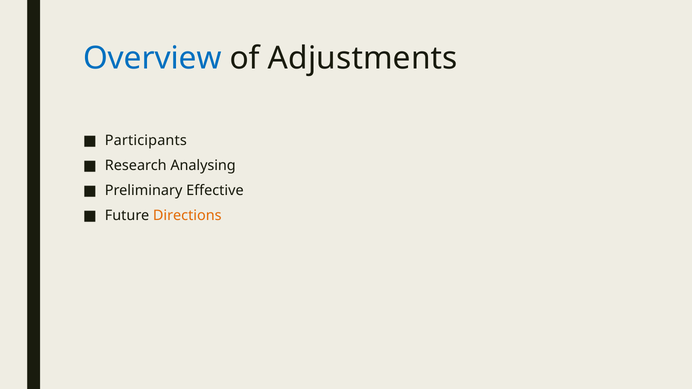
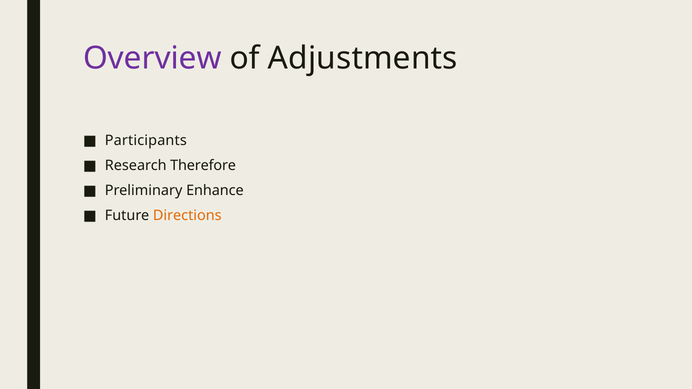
Overview colour: blue -> purple
Analysing: Analysing -> Therefore
Effective: Effective -> Enhance
